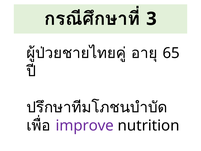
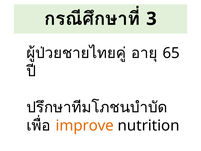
improve colour: purple -> orange
